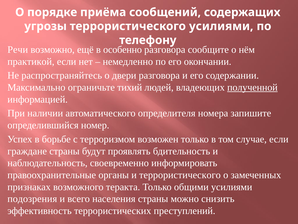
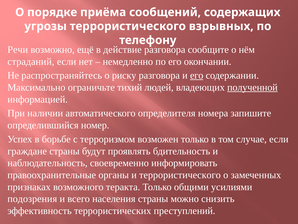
террористического усилиями: усилиями -> взрывных
особенно: особенно -> действие
практикой: практикой -> страданий
двери: двери -> риску
его at (197, 75) underline: none -> present
